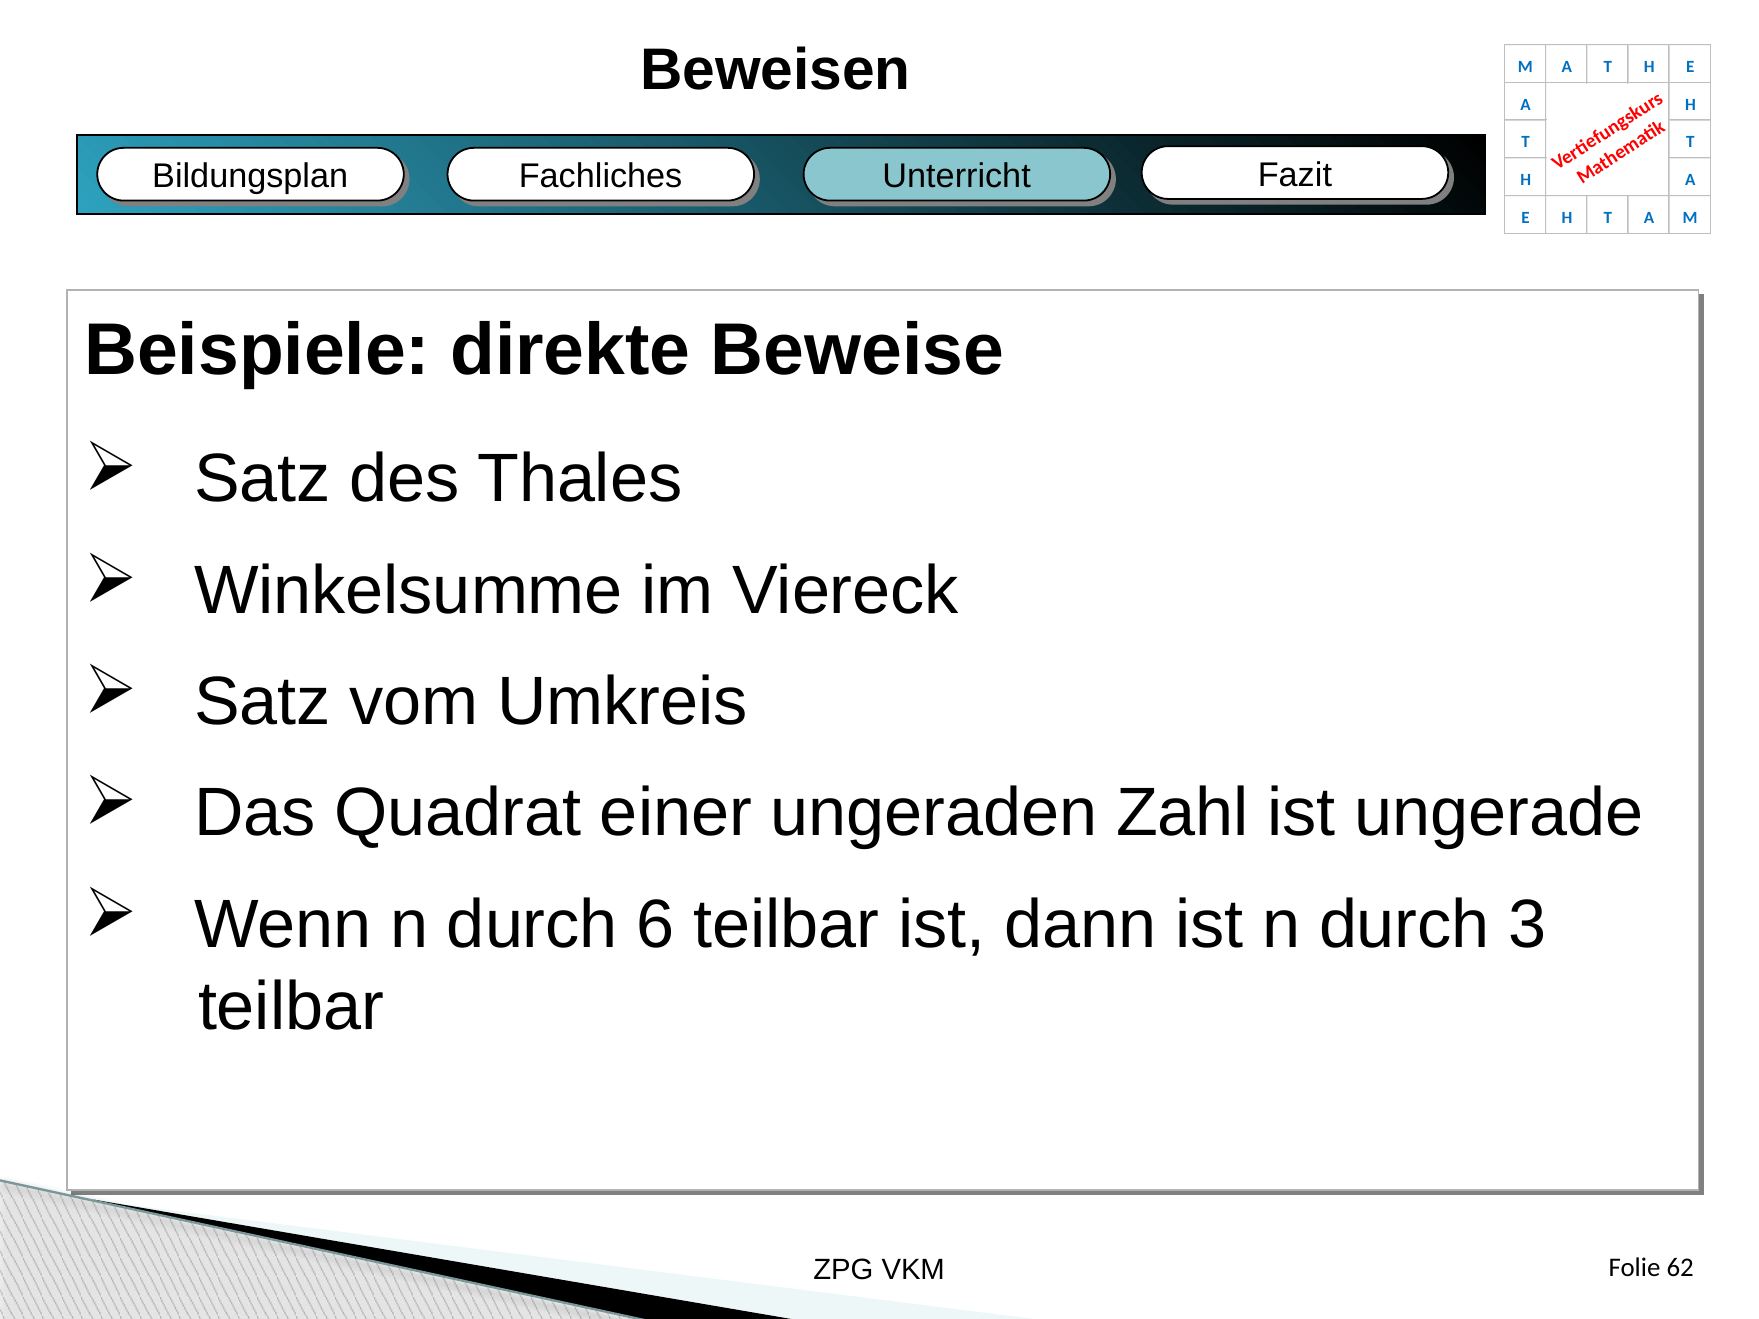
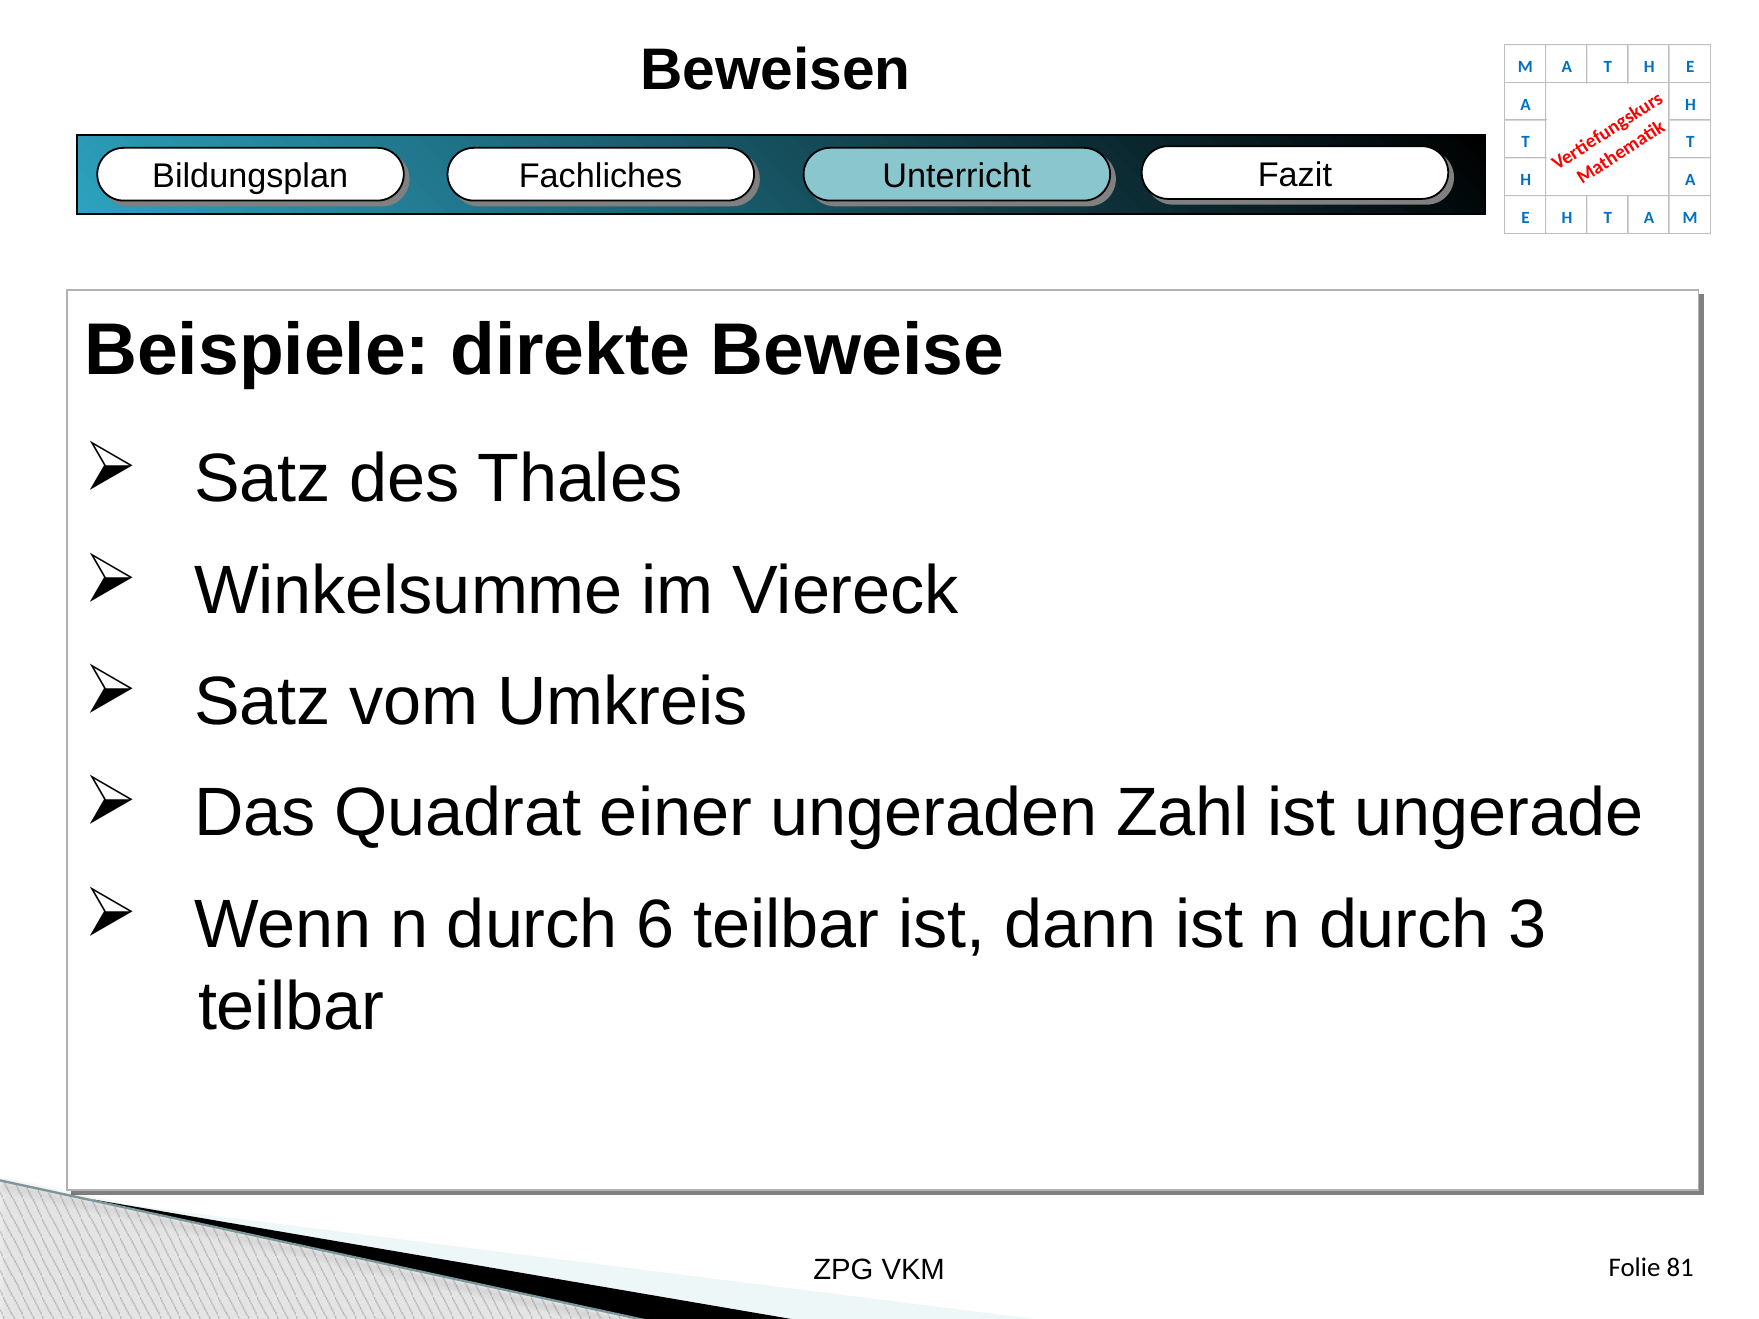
62: 62 -> 81
